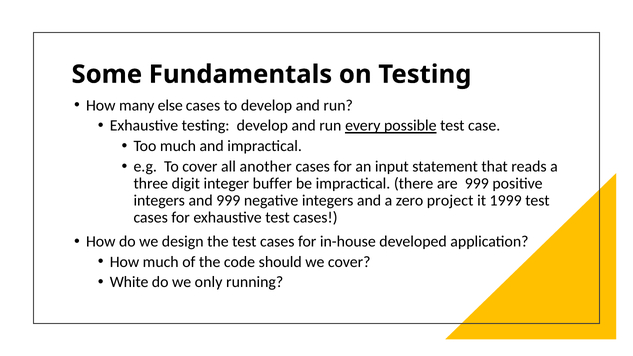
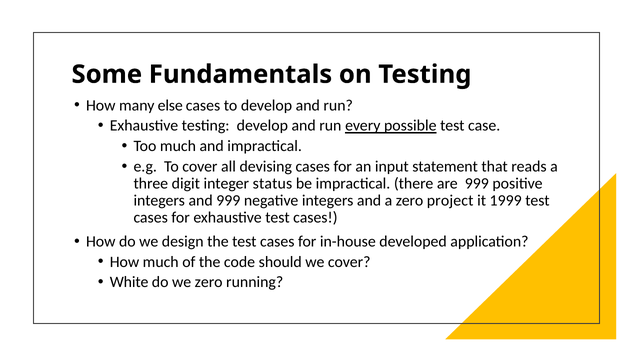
another: another -> devising
buffer: buffer -> status
we only: only -> zero
